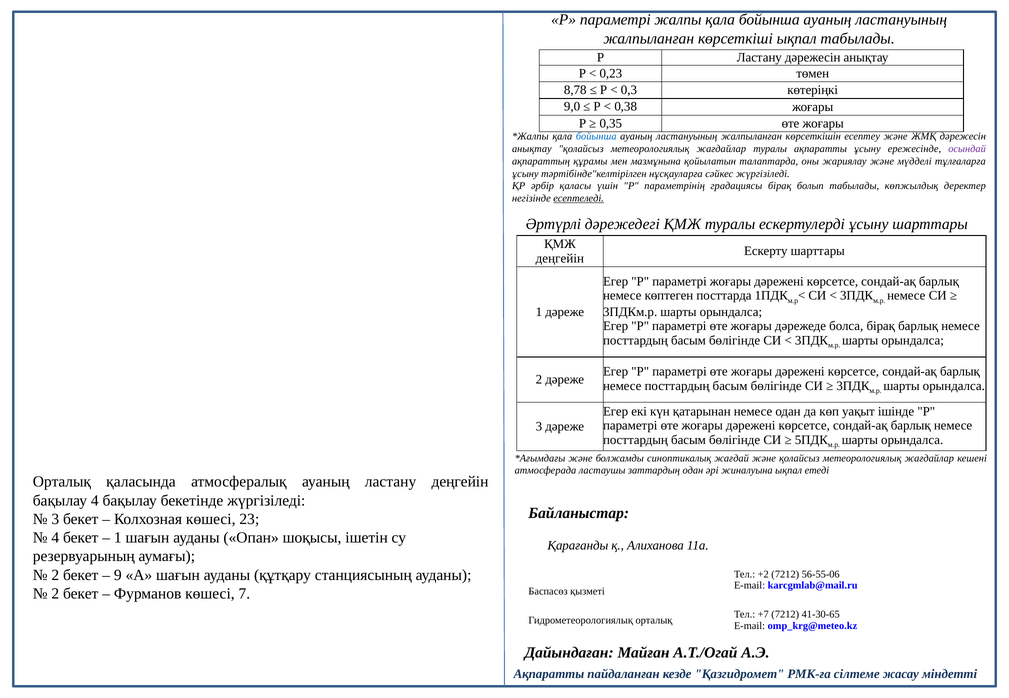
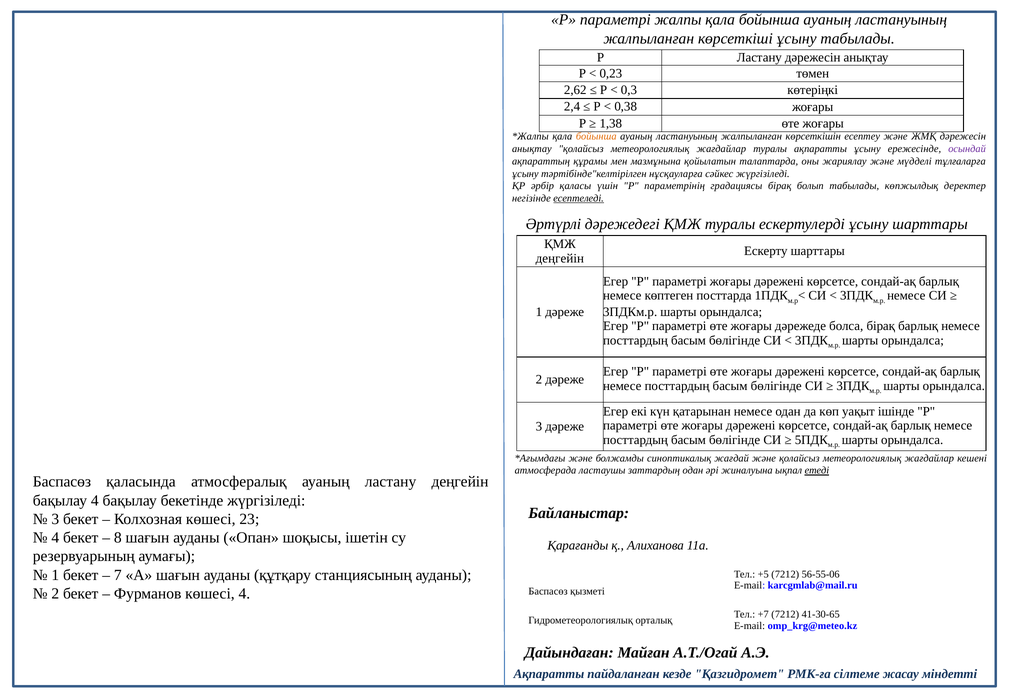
көрсеткіші ықпал: ықпал -> ұсыну
8,78: 8,78 -> 2,62
9,0: 9,0 -> 2,4
0,35: 0,35 -> 1,38
бойынша at (596, 137) colour: blue -> orange
етеді underline: none -> present
Орталық at (62, 482): Орталық -> Баспасөз
1 at (118, 538): 1 -> 8
2 at (55, 575): 2 -> 1
9: 9 -> 7
+2: +2 -> +5
көшесі 7: 7 -> 4
